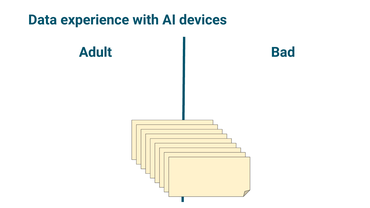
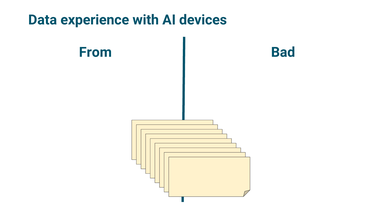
Adult: Adult -> From
